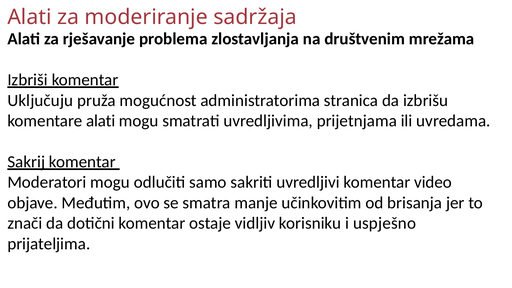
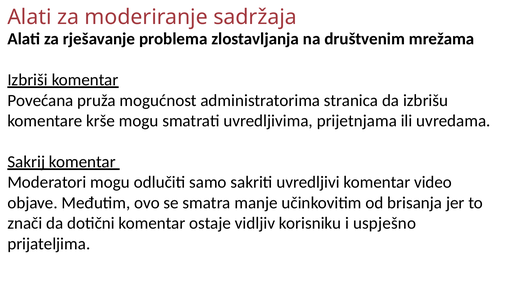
Uključuju: Uključuju -> Povećana
komentare alati: alati -> krše
